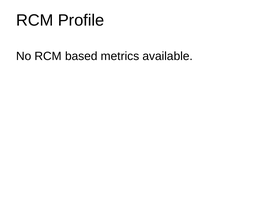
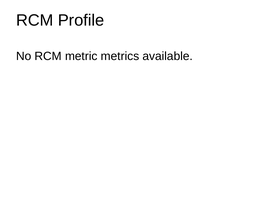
based: based -> metric
